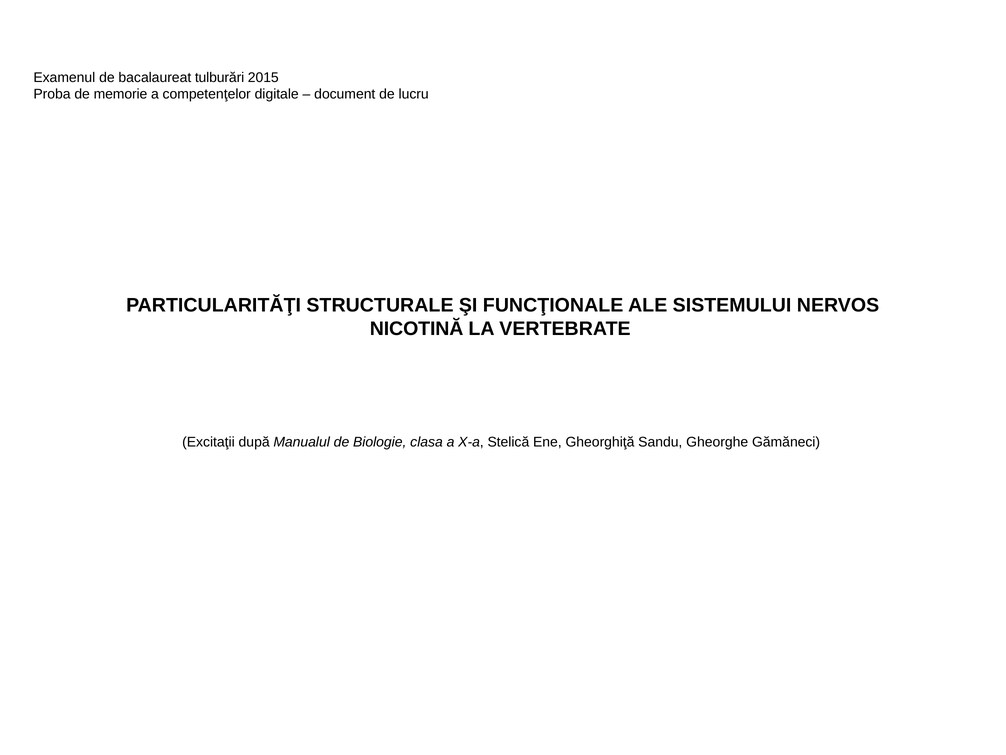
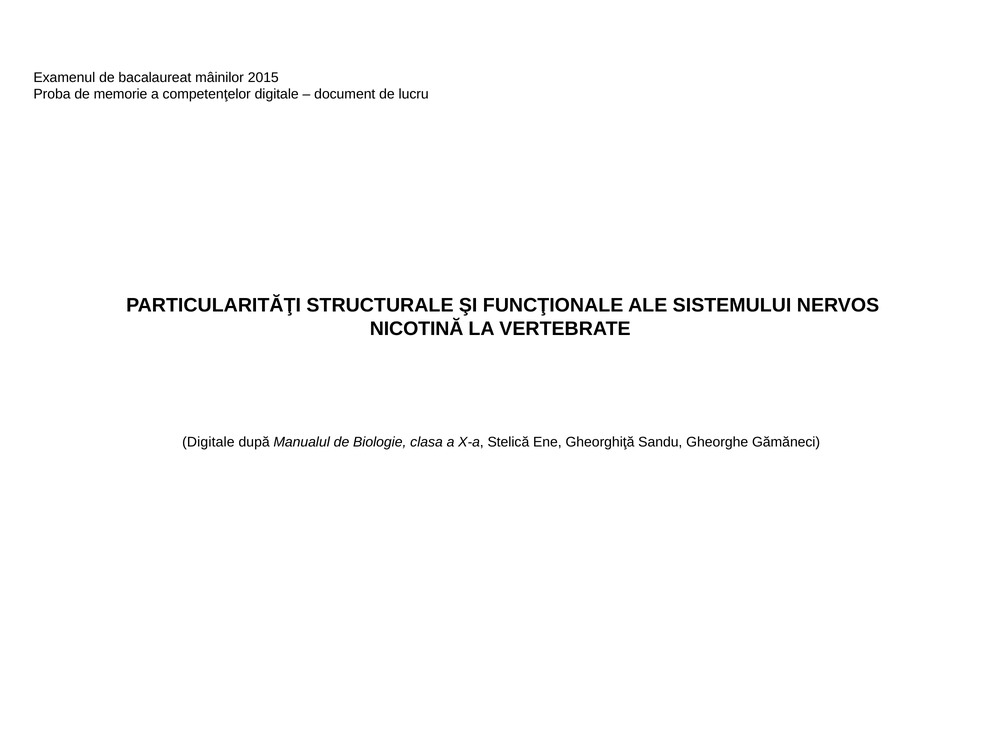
tulburări: tulburări -> mâinilor
Excitaţii at (208, 442): Excitaţii -> Digitale
